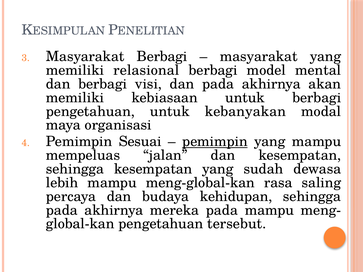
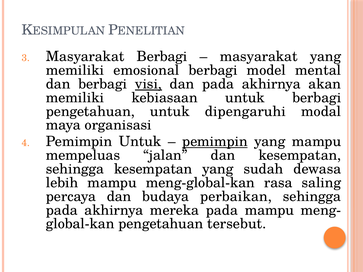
relasional: relasional -> emosional
visi underline: none -> present
kebanyakan: kebanyakan -> dipengaruhi
Pemimpin Sesuai: Sesuai -> Untuk
kehidupan: kehidupan -> perbaikan
